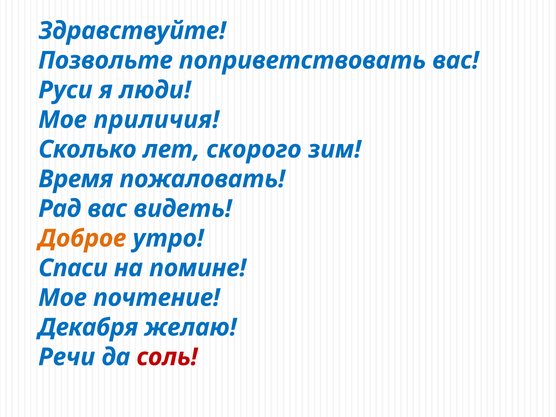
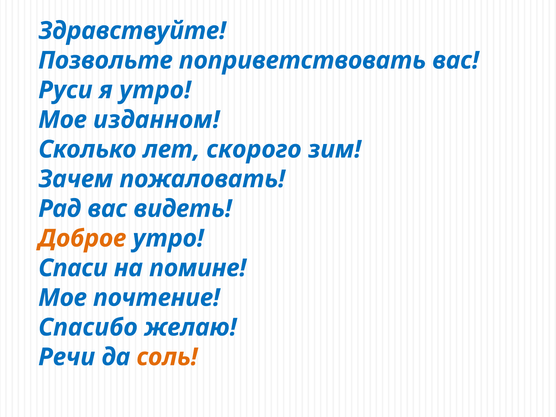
я люди: люди -> утро
приличия: приличия -> изданном
Время: Время -> Зачем
Декабря: Декабря -> Спасибо
соль colour: red -> orange
